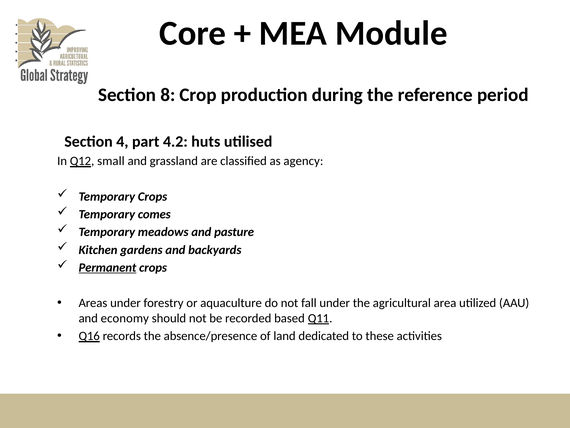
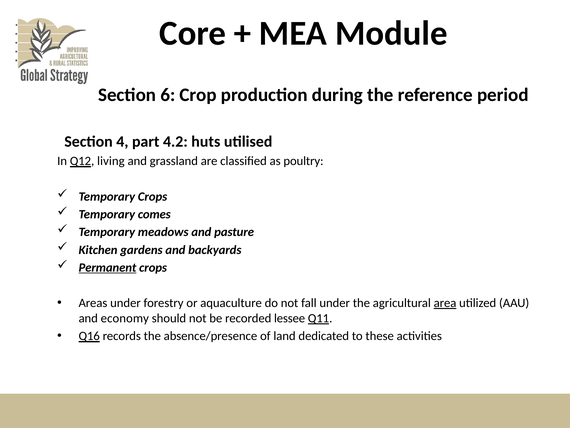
8: 8 -> 6
small: small -> living
agency: agency -> poultry
area underline: none -> present
based: based -> lessee
